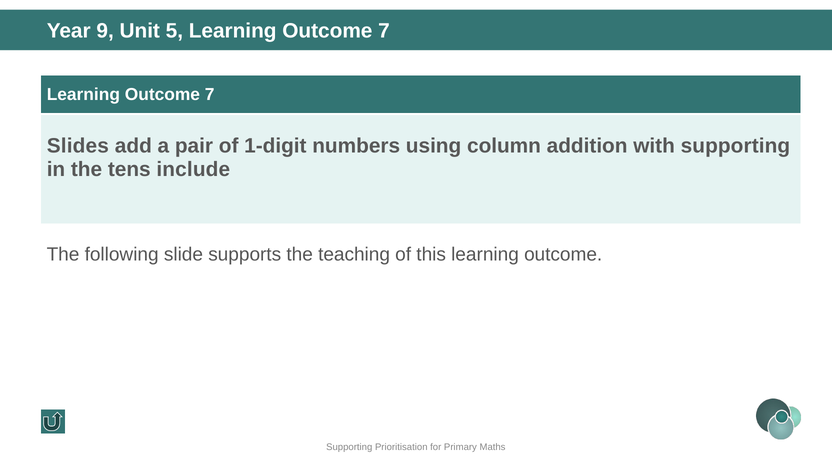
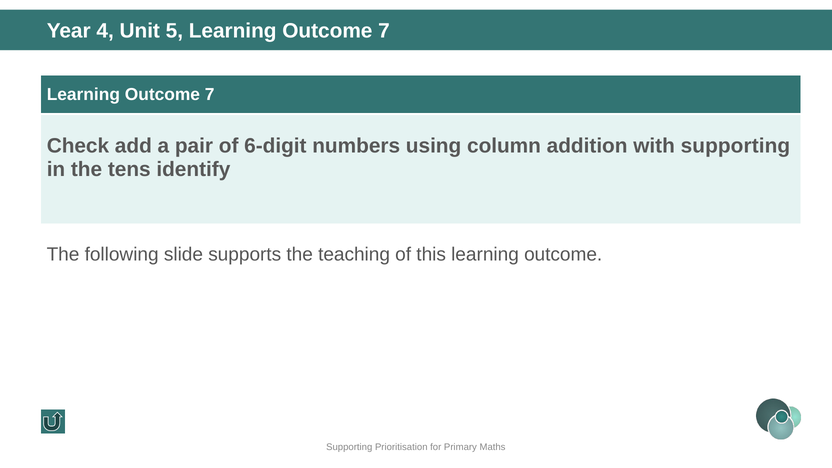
9: 9 -> 4
Slides: Slides -> Check
1-digit: 1-digit -> 6-digit
include: include -> identify
